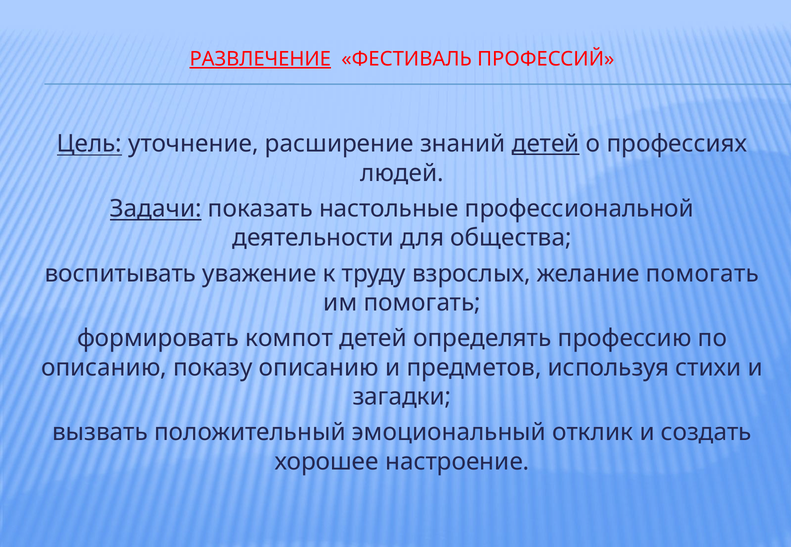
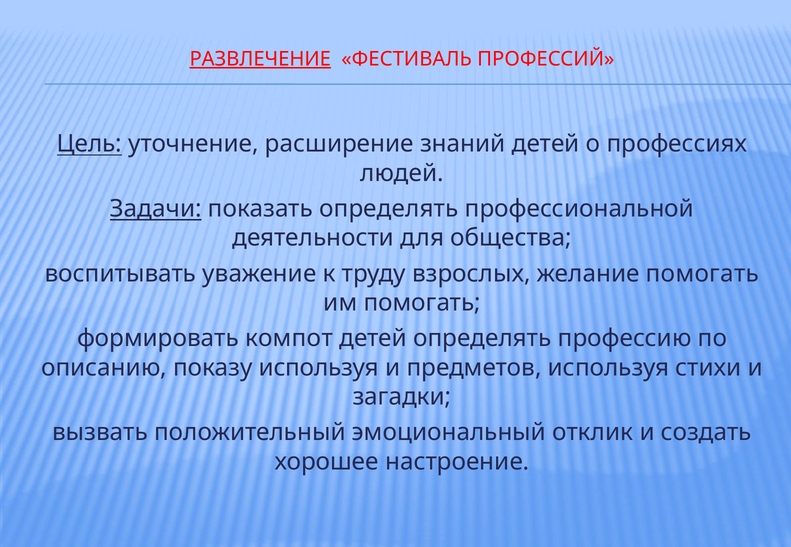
детей at (546, 144) underline: present -> none
показать настольные: настольные -> определять
показу описанию: описанию -> используя
